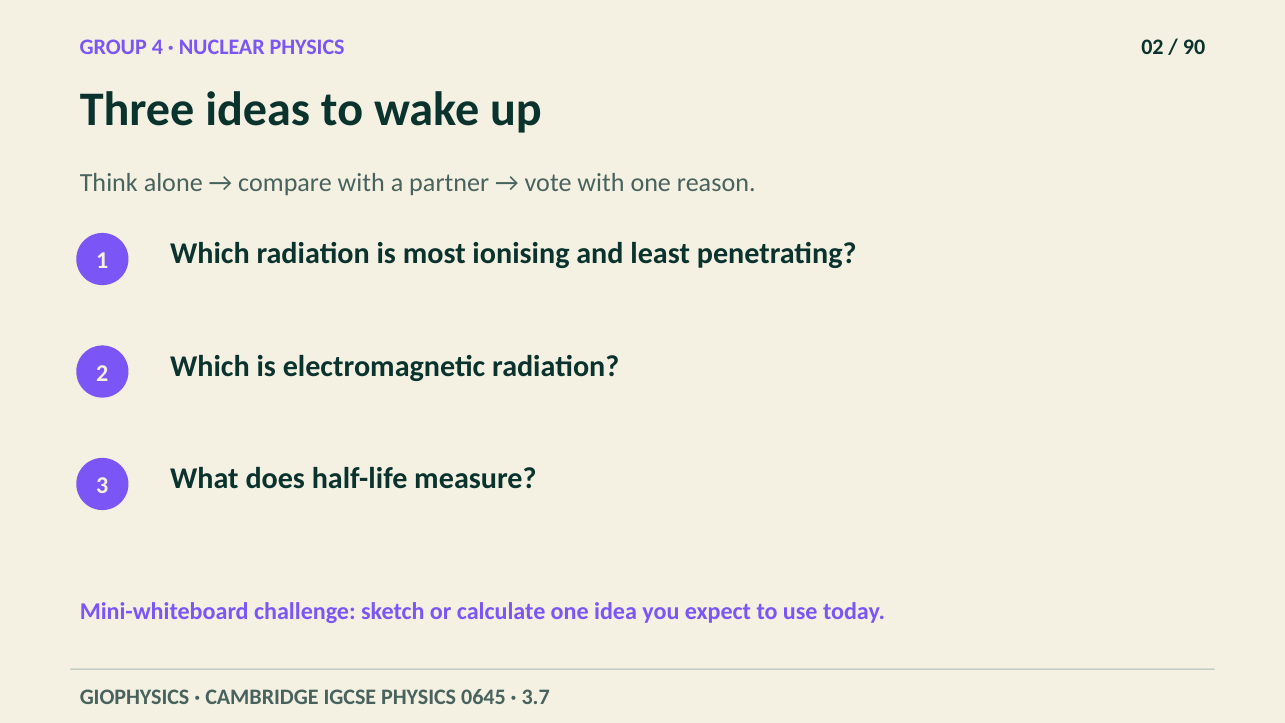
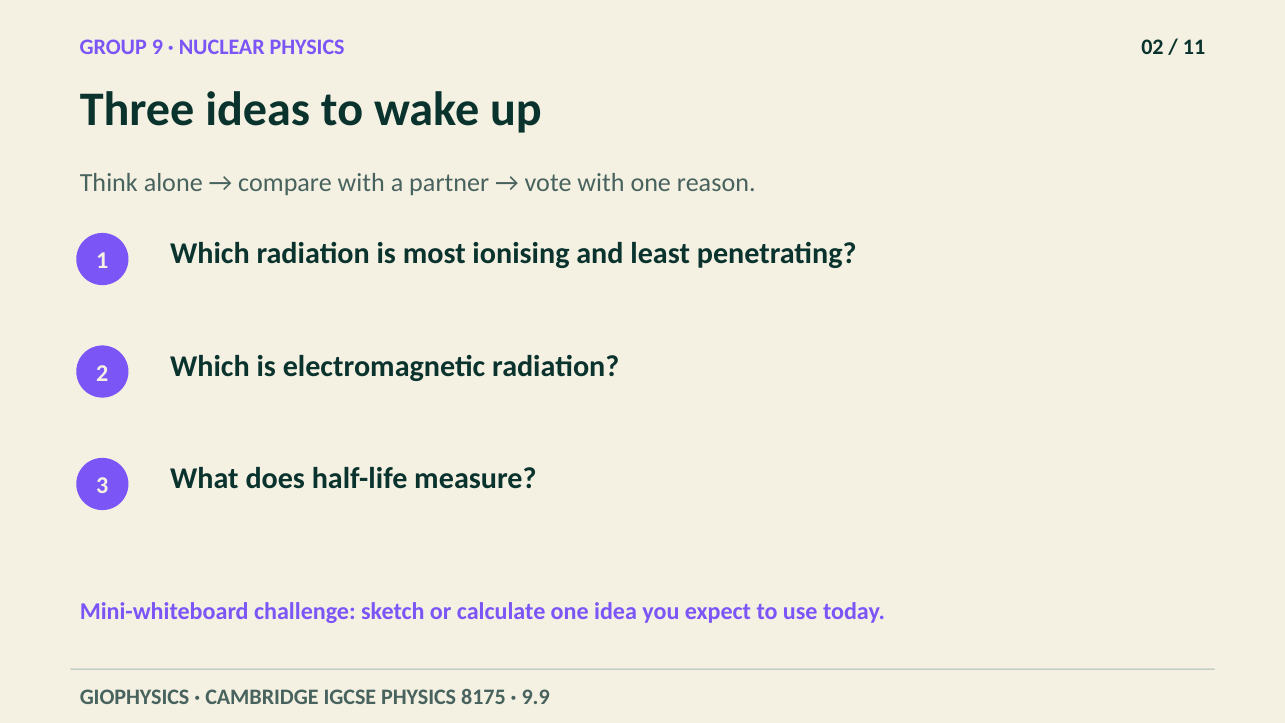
4: 4 -> 9
90: 90 -> 11
0645: 0645 -> 8175
3.7: 3.7 -> 9.9
